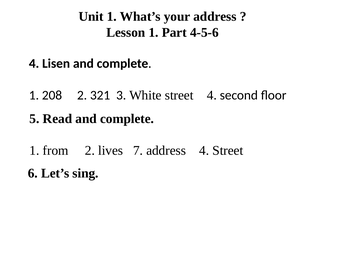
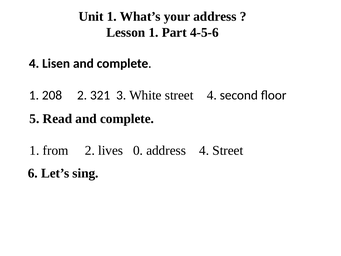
7: 7 -> 0
